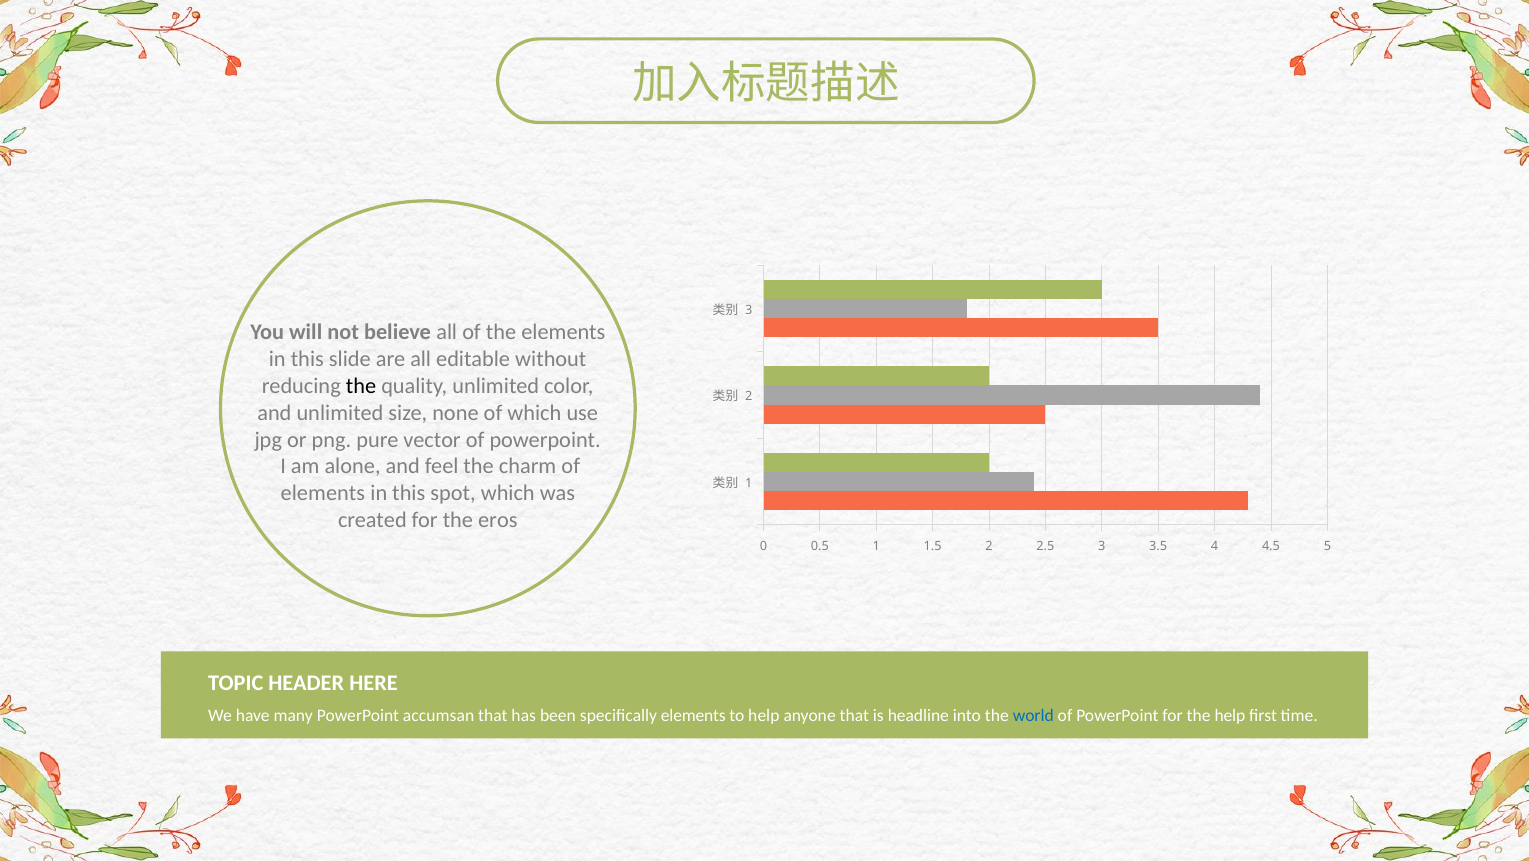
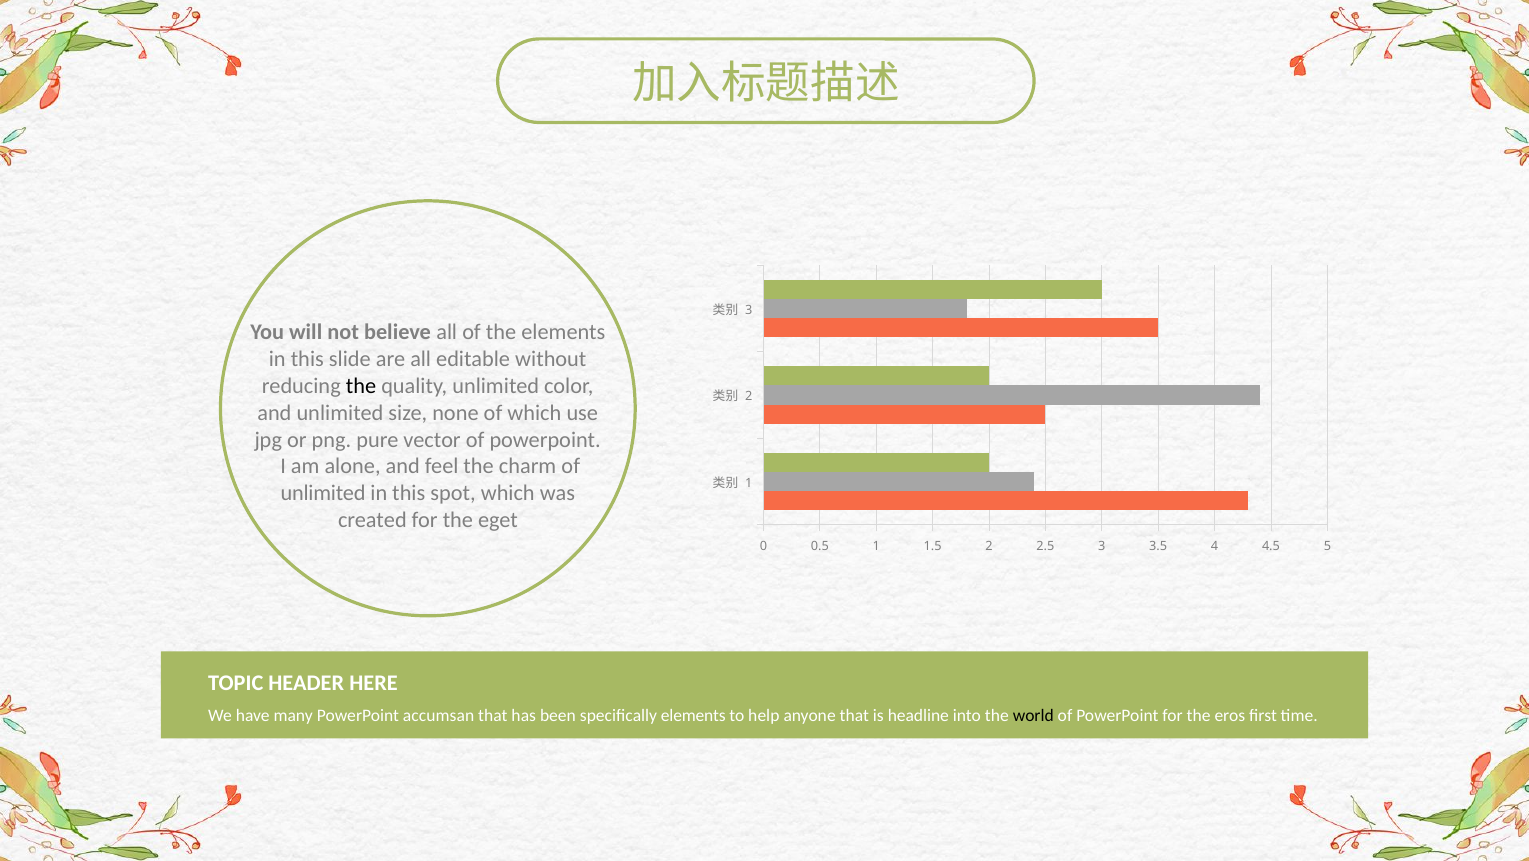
elements at (323, 493): elements -> unlimited
eros: eros -> eget
world colour: blue -> black
the help: help -> eros
